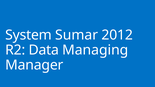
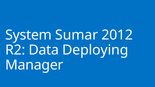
Managing: Managing -> Deploying
